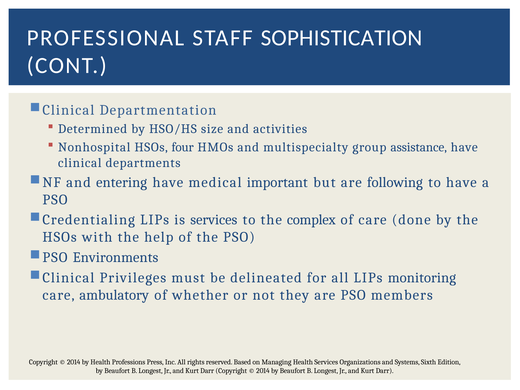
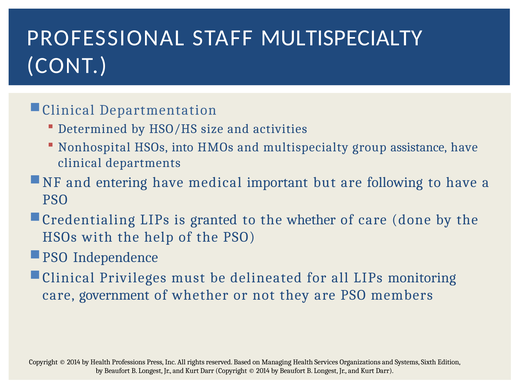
STAFF SOPHISTICATION: SOPHISTICATION -> MULTISPECIALTY
four: four -> into
is services: services -> granted
the complex: complex -> whether
Environments: Environments -> Independence
ambulatory: ambulatory -> government
